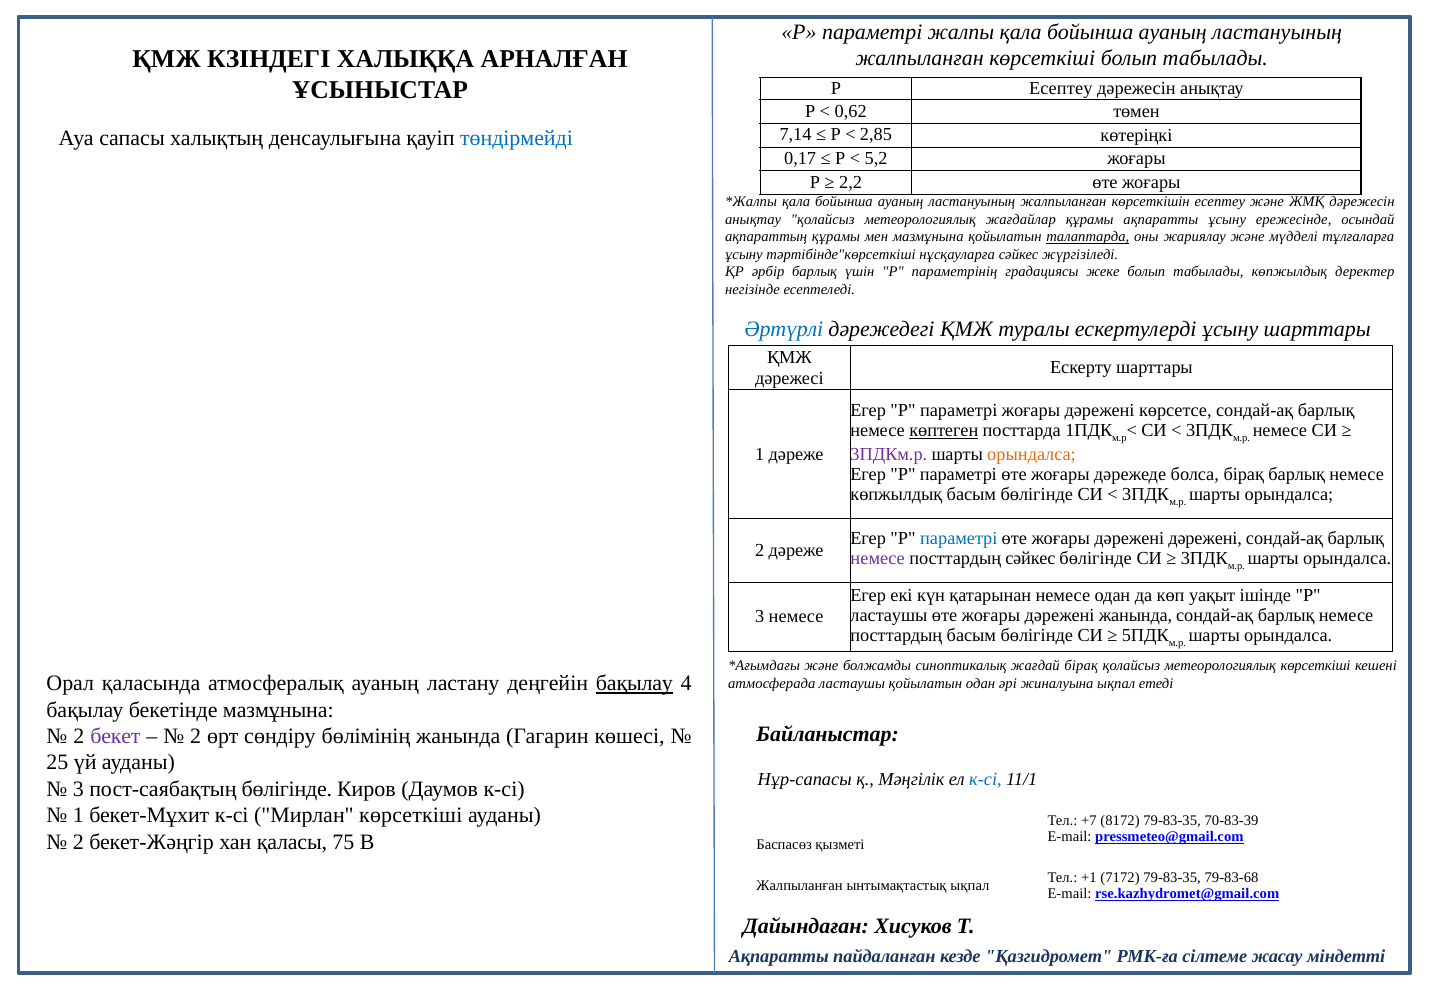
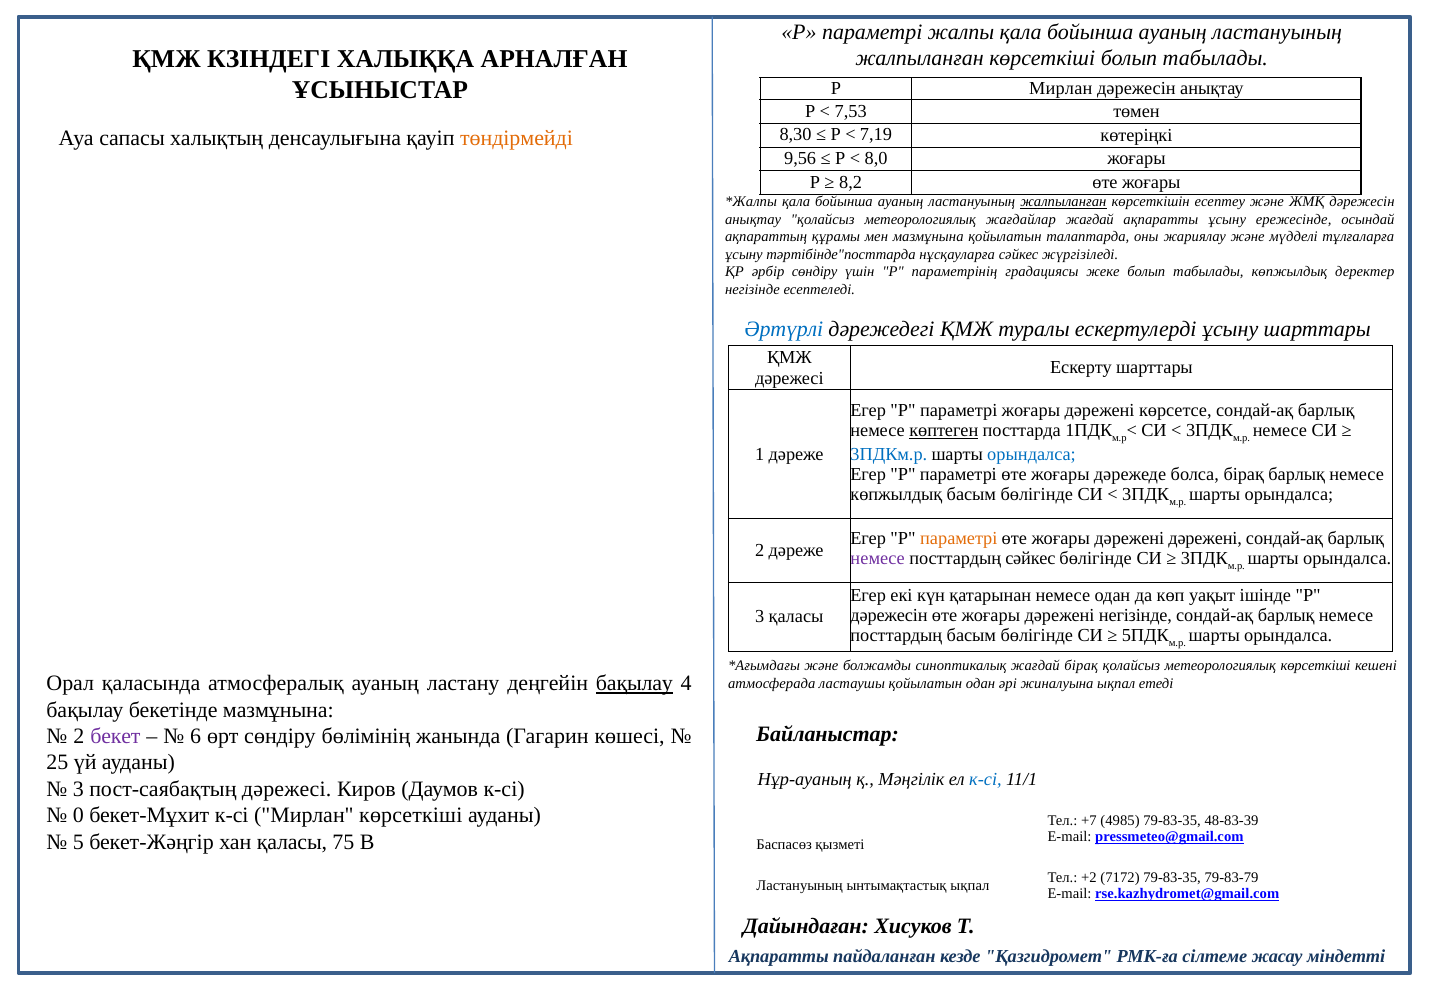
Р Есептеу: Есептеу -> Мирлан
0,62: 0,62 -> 7,53
7,14: 7,14 -> 8,30
2,85: 2,85 -> 7,19
төндірмейді colour: blue -> orange
0,17: 0,17 -> 9,56
5,2: 5,2 -> 8,0
2,2: 2,2 -> 8,2
жалпыланған at (1063, 202) underline: none -> present
жағдайлар құрамы: құрамы -> жағдай
талаптарда underline: present -> none
тәртібінде"көрсеткіші: тәртібінде"көрсеткіші -> тәртібінде"посттарда
әрбір барлық: барлық -> сөндіру
3ПДКм.р colour: purple -> blue
орындалса at (1032, 454) colour: orange -> blue
параметрі at (959, 538) colour: blue -> orange
ластаушы at (889, 615): ластаушы -> дәрежесін
дәрежені жанында: жанында -> негізінде
3 немесе: немесе -> қаласы
2 at (196, 736): 2 -> 6
Нұр-сапасы: Нұр-сапасы -> Нұр-ауаның
пост-саябақтың бөлігінде: бөлігінде -> дәрежесі
1 at (78, 815): 1 -> 0
8172: 8172 -> 4985
70-83-39: 70-83-39 -> 48-83-39
2 at (78, 841): 2 -> 5
+1: +1 -> +2
79-83-68: 79-83-68 -> 79-83-79
Жалпыланған at (800, 885): Жалпыланған -> Ластануының
